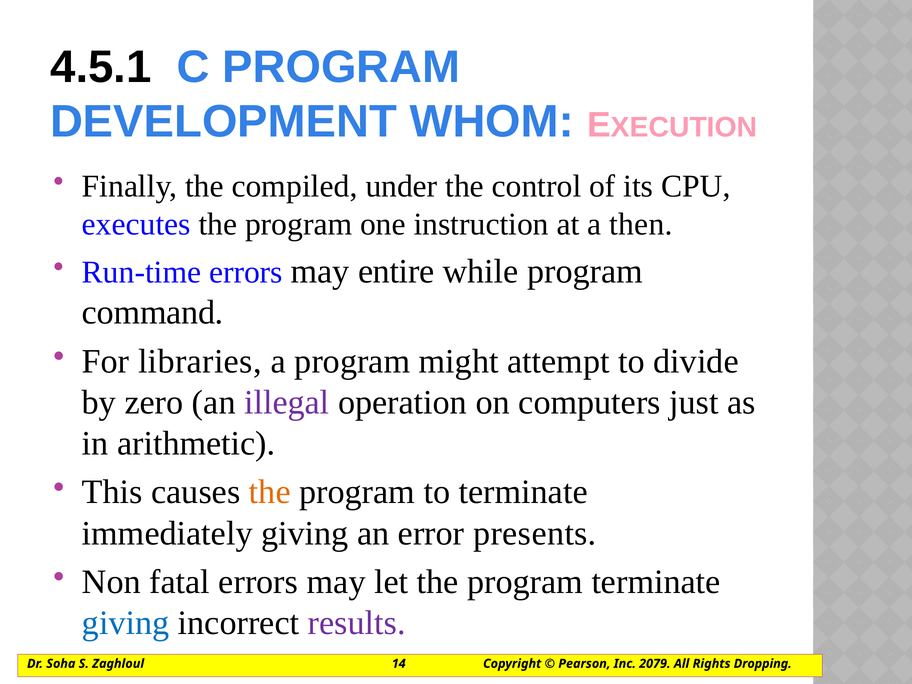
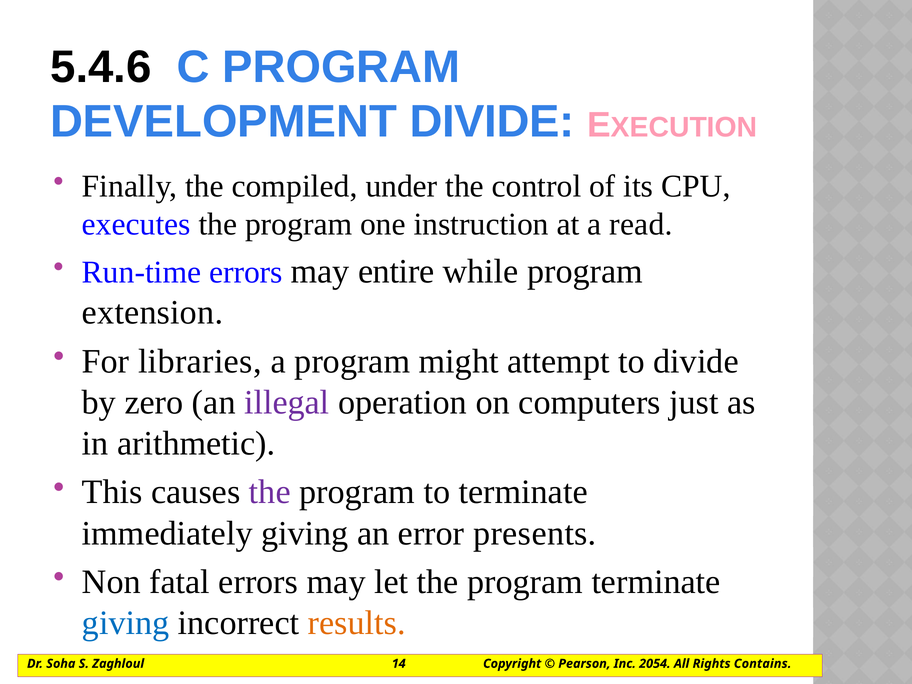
4.5.1: 4.5.1 -> 5.4.6
DEVELOPMENT WHOM: WHOM -> DIVIDE
then: then -> read
command: command -> extension
the at (270, 492) colour: orange -> purple
results colour: purple -> orange
2079: 2079 -> 2054
Dropping: Dropping -> Contains
